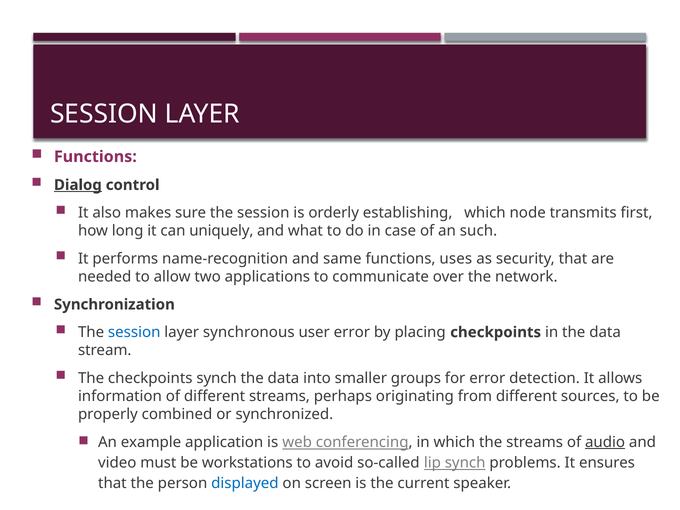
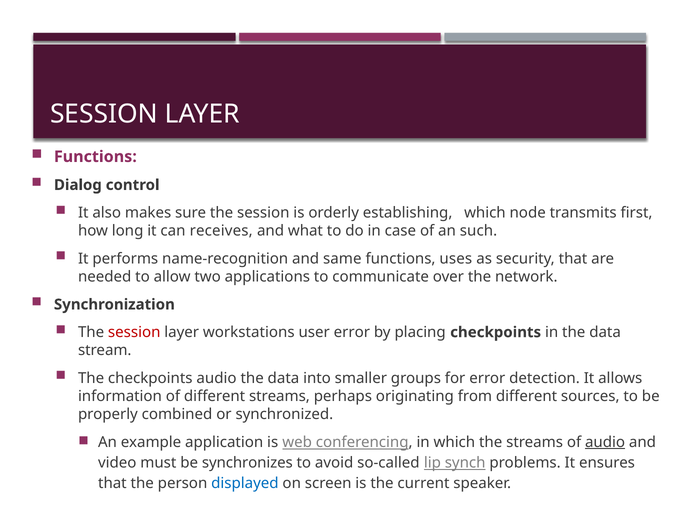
Dialog underline: present -> none
uniquely: uniquely -> receives
session at (134, 332) colour: blue -> red
synchronous: synchronous -> workstations
checkpoints synch: synch -> audio
workstations: workstations -> synchronizes
